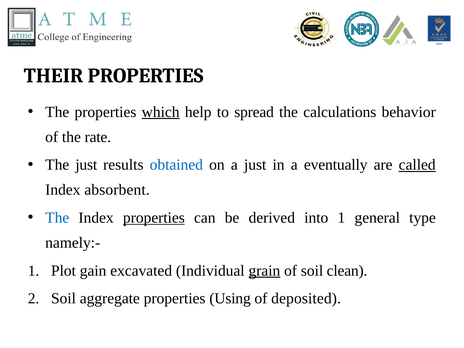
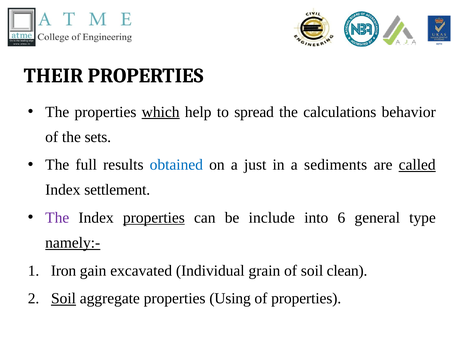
rate: rate -> sets
The just: just -> full
eventually: eventually -> sediments
absorbent: absorbent -> settlement
The at (57, 218) colour: blue -> purple
derived: derived -> include
into 1: 1 -> 6
namely:- underline: none -> present
Plot: Plot -> Iron
grain underline: present -> none
Soil at (63, 298) underline: none -> present
of deposited: deposited -> properties
